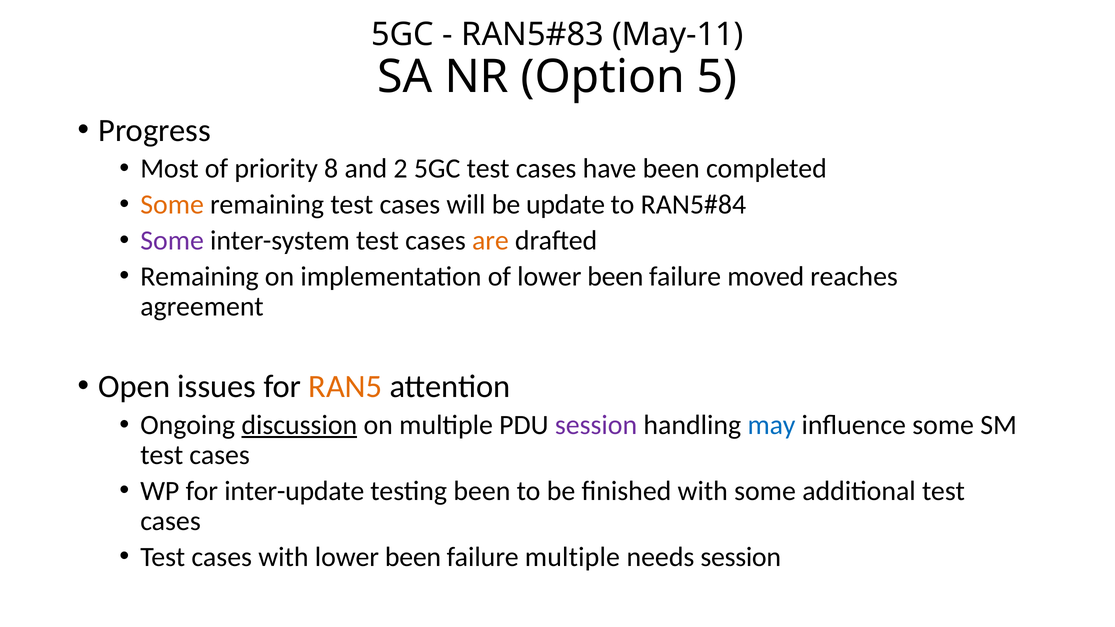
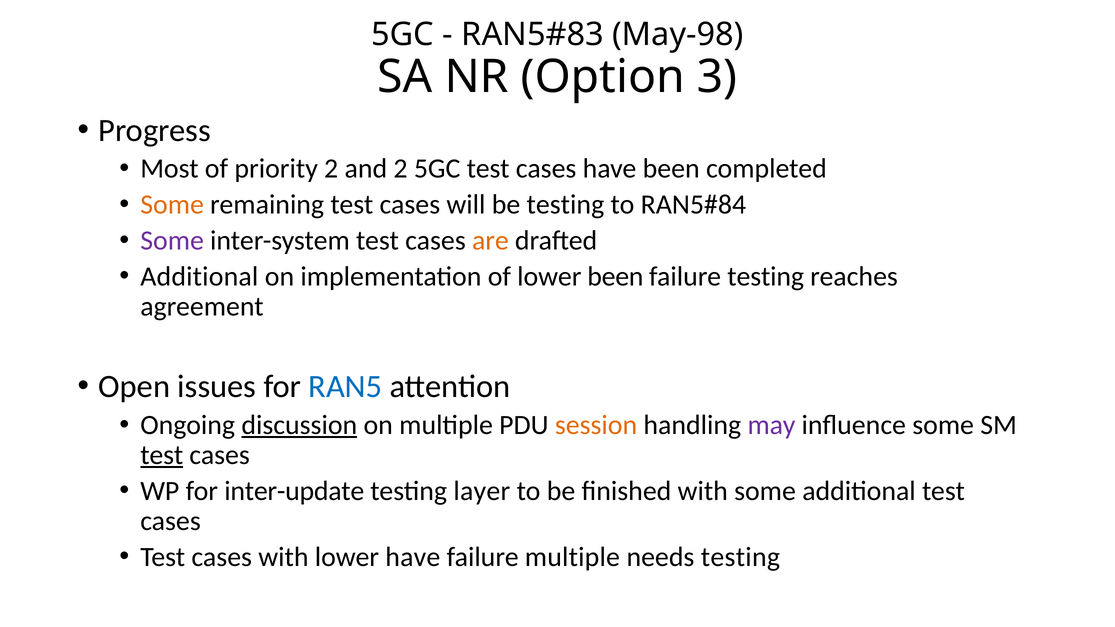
May-11: May-11 -> May-98
5: 5 -> 3
priority 8: 8 -> 2
be update: update -> testing
Remaining at (199, 276): Remaining -> Additional
failure moved: moved -> testing
RAN5 colour: orange -> blue
session at (596, 425) colour: purple -> orange
may colour: blue -> purple
test at (162, 455) underline: none -> present
testing been: been -> layer
with lower been: been -> have
needs session: session -> testing
